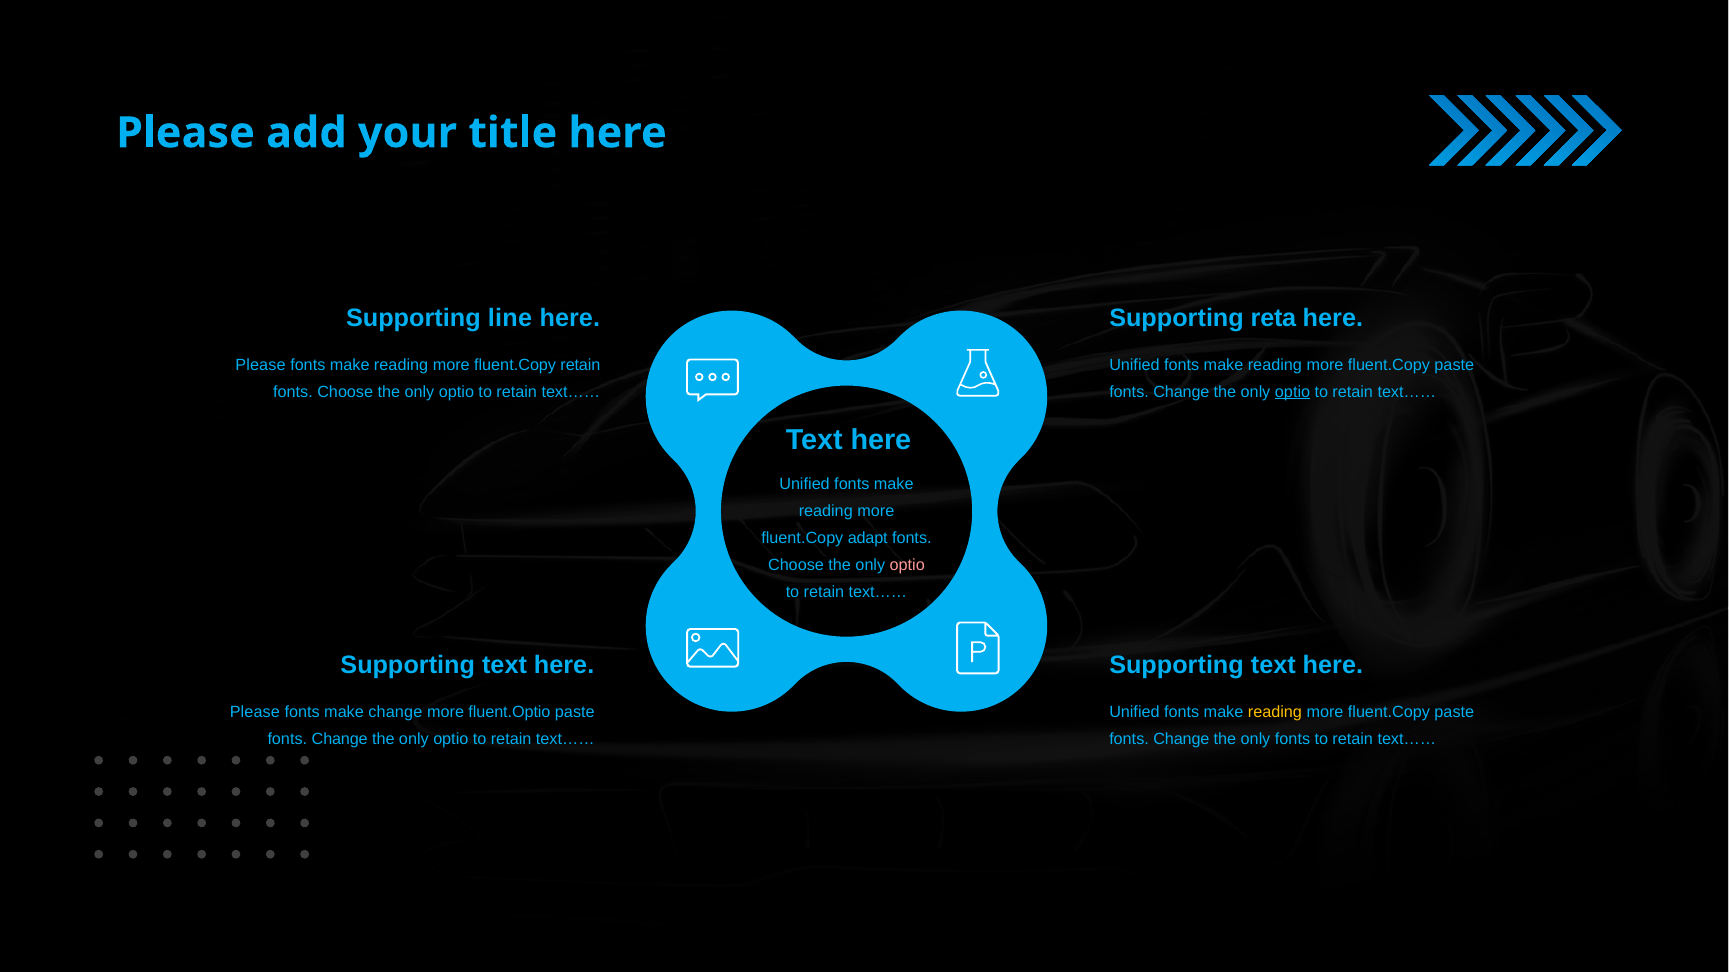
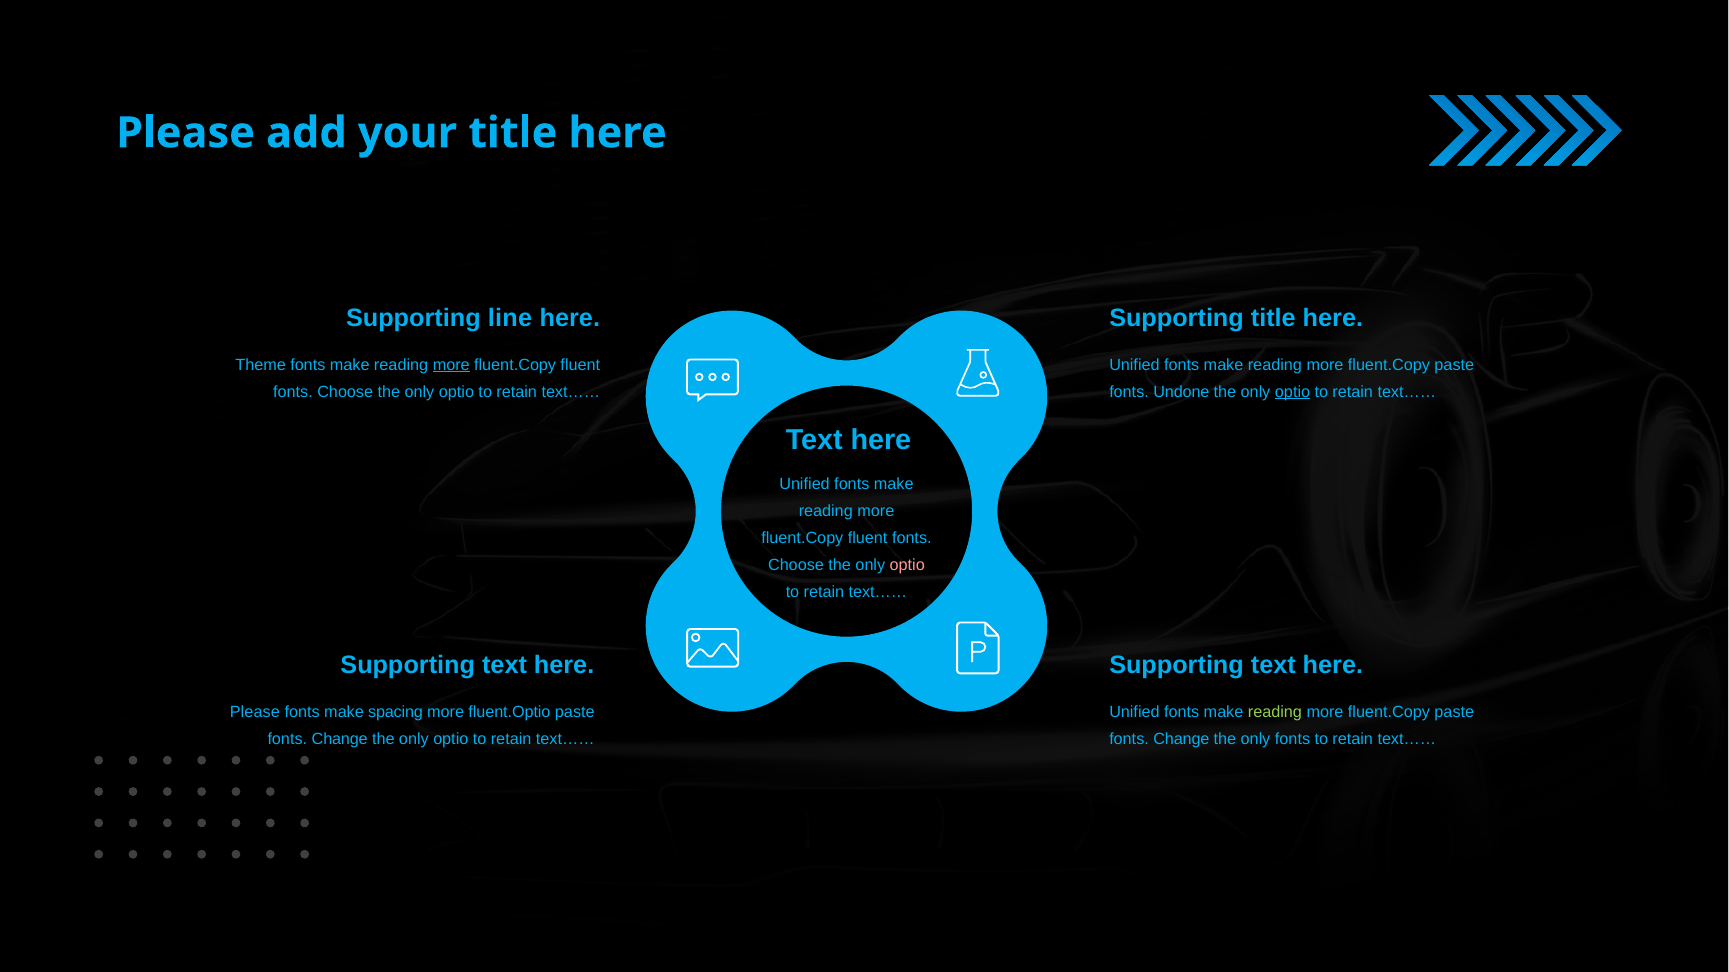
Supporting reta: reta -> title
Please at (261, 365): Please -> Theme
more at (451, 365) underline: none -> present
retain at (580, 365): retain -> fluent
Change at (1181, 392): Change -> Undone
adapt at (868, 539): adapt -> fluent
make change: change -> spacing
reading at (1275, 713) colour: yellow -> light green
